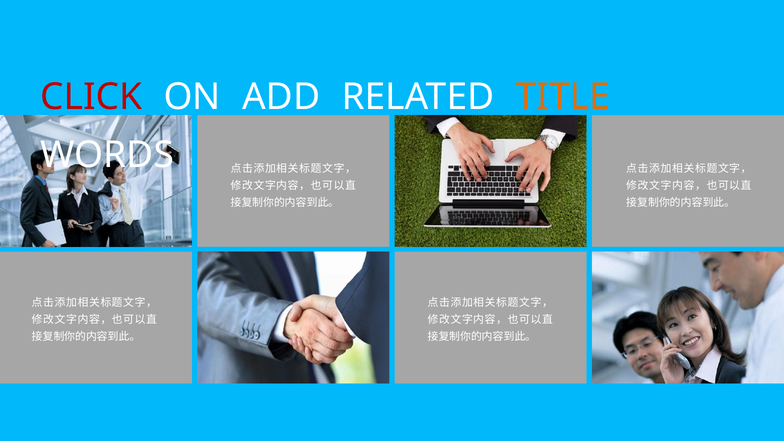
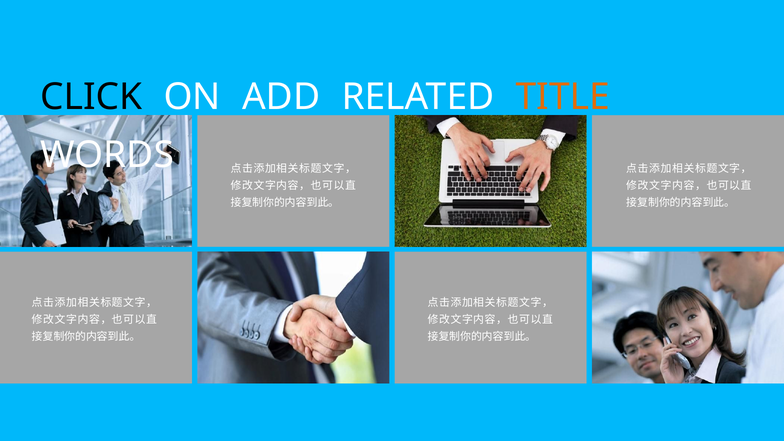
CLICK colour: red -> black
